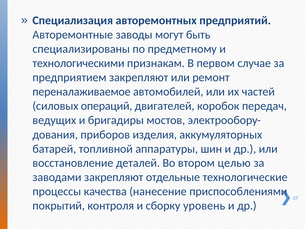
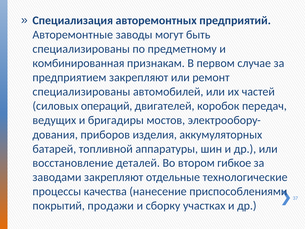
технологическими: технологическими -> комбинированная
переналаживаемое at (81, 92): переналаживаемое -> специализированы
целью: целью -> гибкое
контроля: контроля -> продажи
уровень: уровень -> участках
